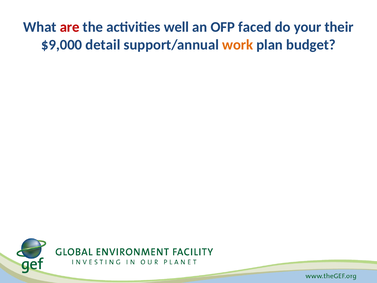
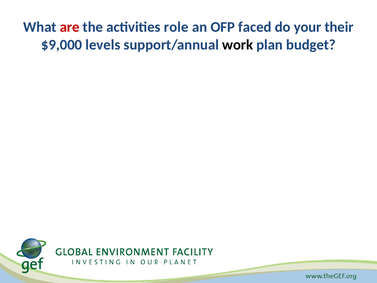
well: well -> role
detail: detail -> levels
work colour: orange -> black
